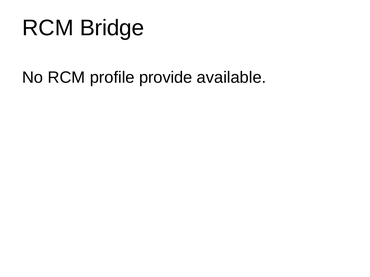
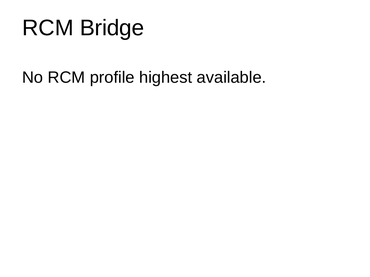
provide: provide -> highest
